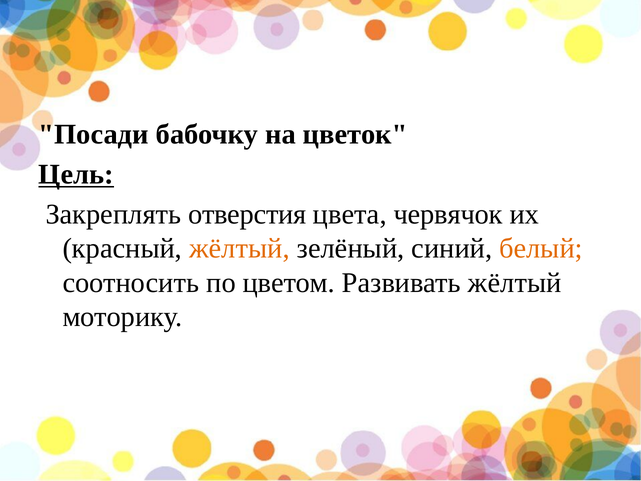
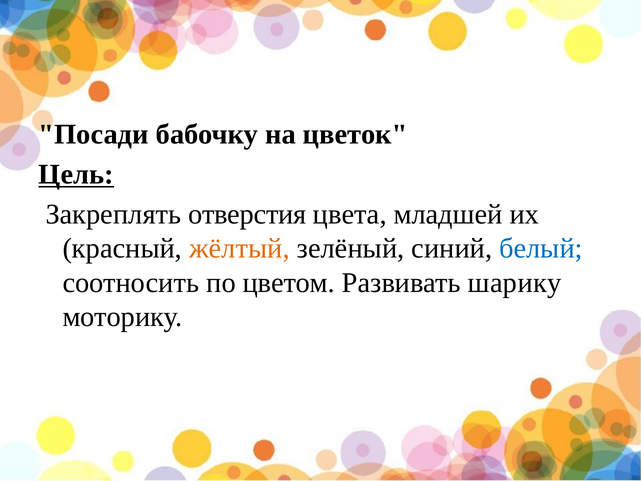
червячок: червячок -> младшей
белый colour: orange -> blue
Развивать жёлтый: жёлтый -> шарику
